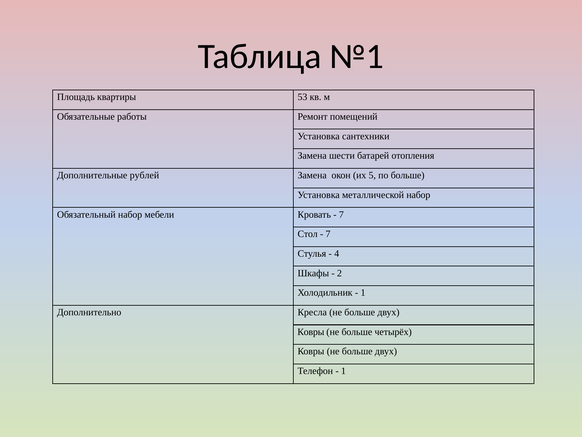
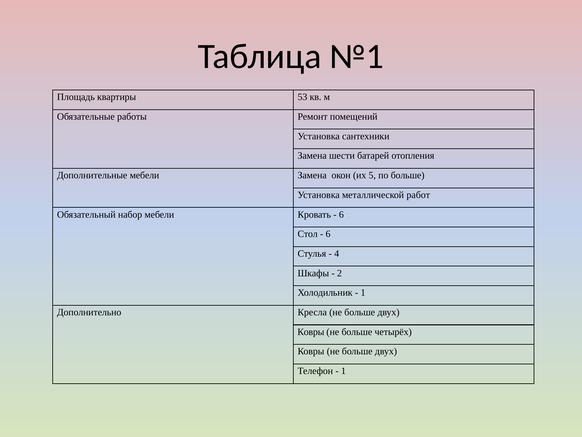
Дополнительные рублей: рублей -> мебели
металлической набор: набор -> работ
7 at (341, 214): 7 -> 6
7 at (328, 234): 7 -> 6
